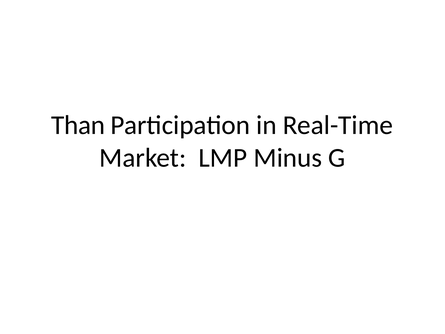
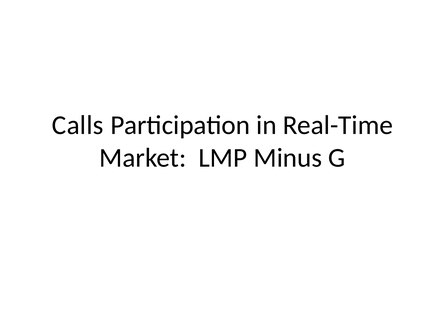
Than: Than -> Calls
